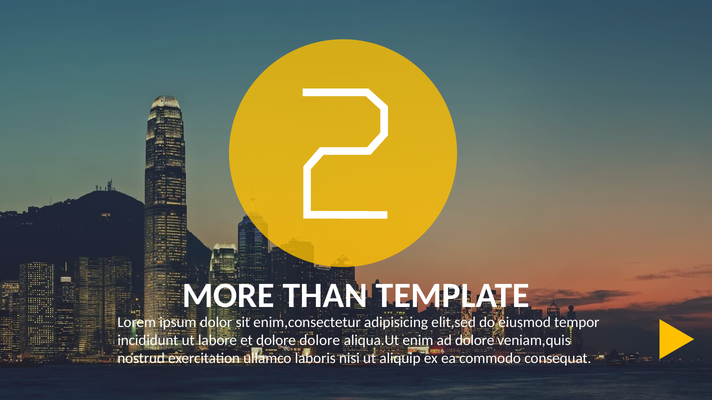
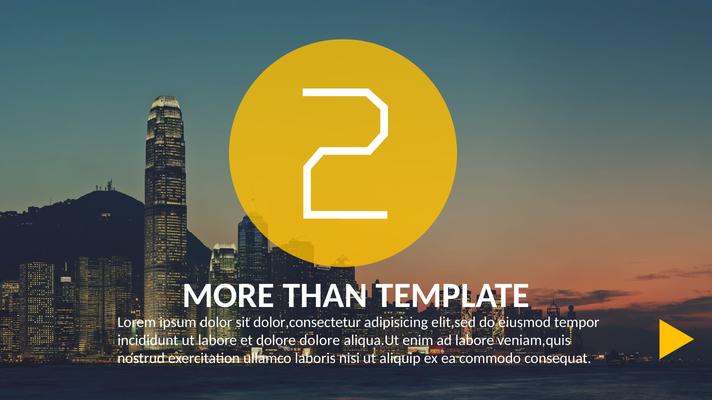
enim,consectetur: enim,consectetur -> dolor,consectetur
ad dolore: dolore -> labore
